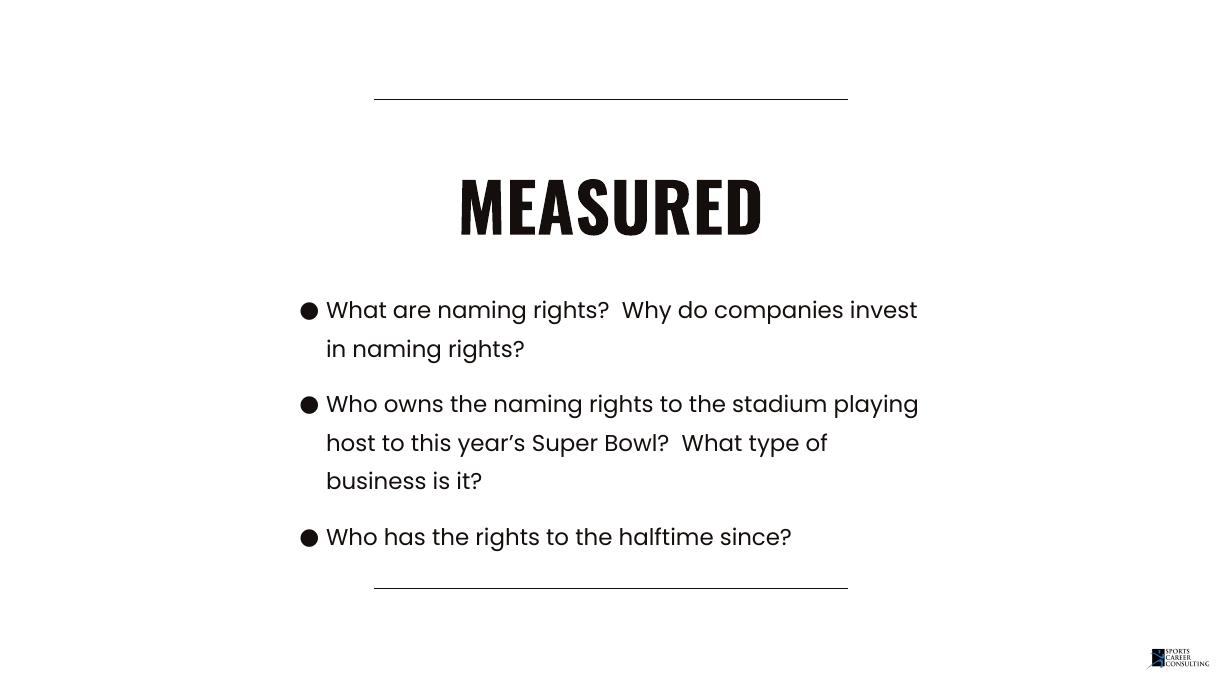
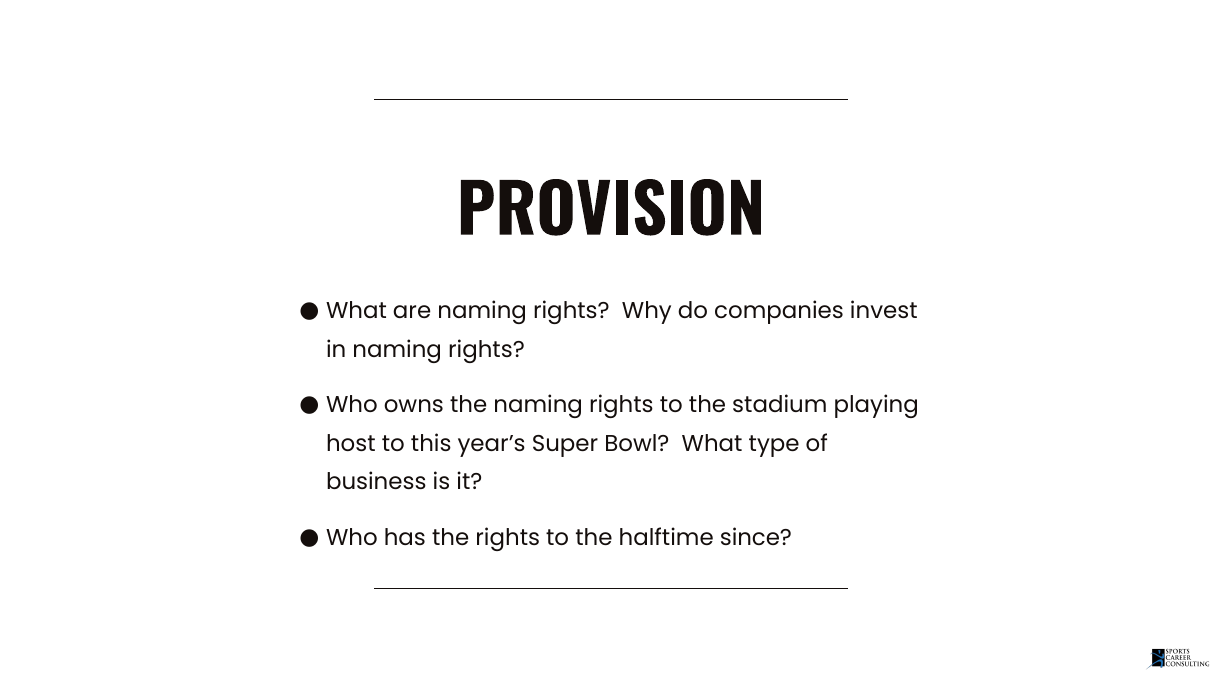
MEASURED: MEASURED -> PROVISION
